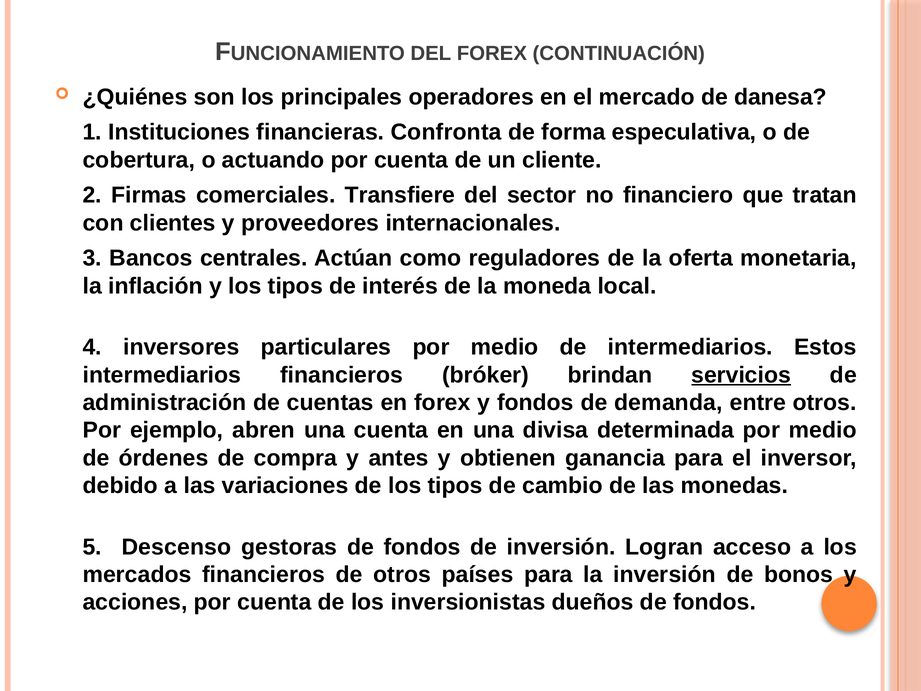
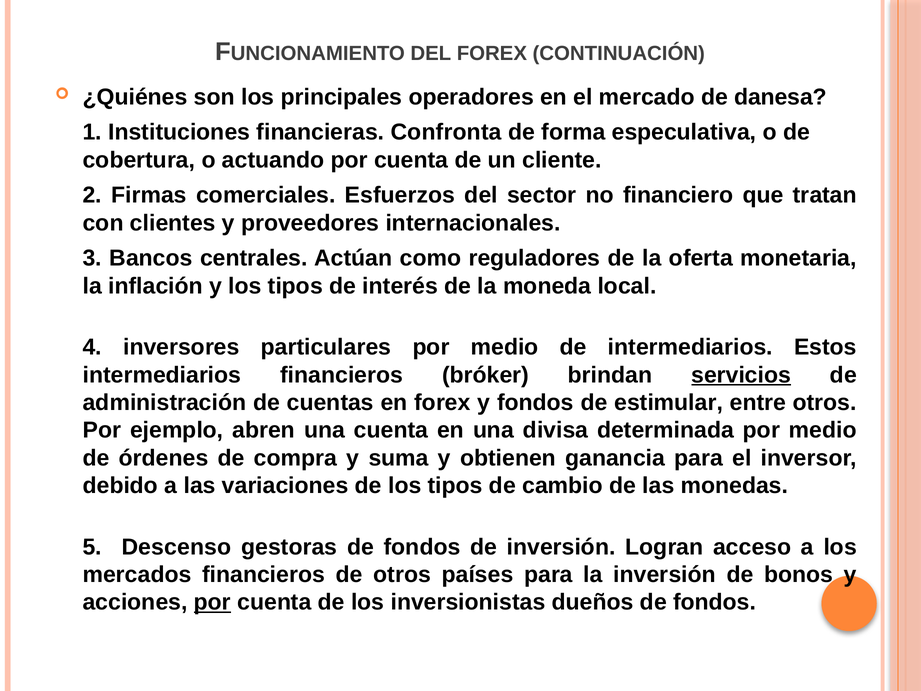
Transfiere: Transfiere -> Esfuerzos
demanda: demanda -> estimular
antes: antes -> suma
por at (212, 602) underline: none -> present
